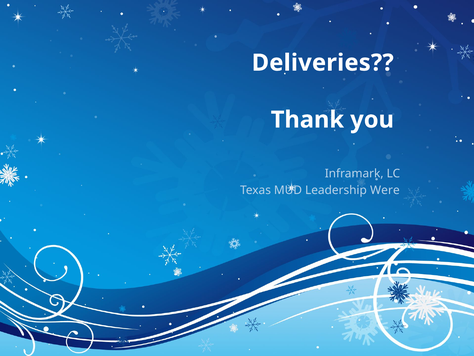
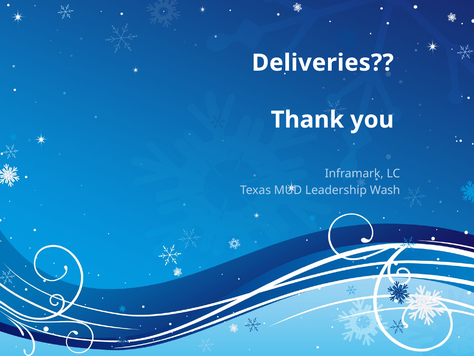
Were: Were -> Wash
